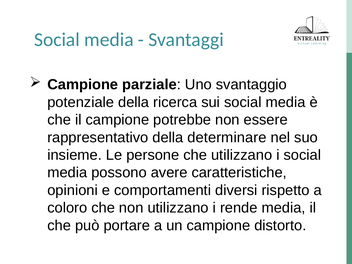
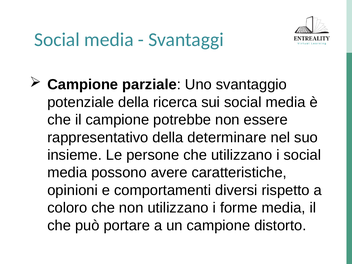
rende: rende -> forme
